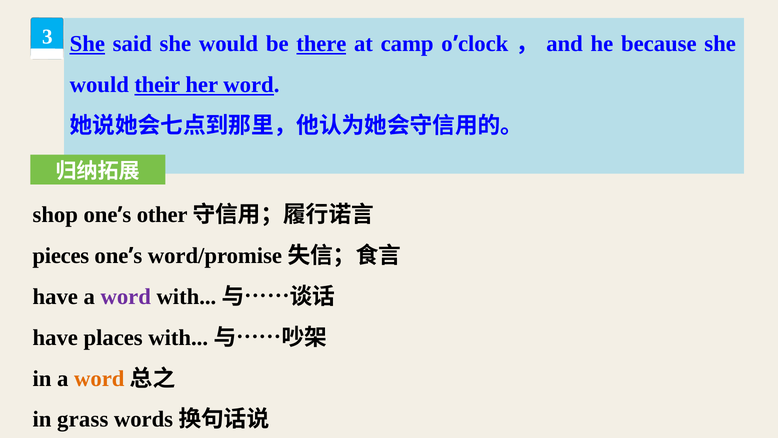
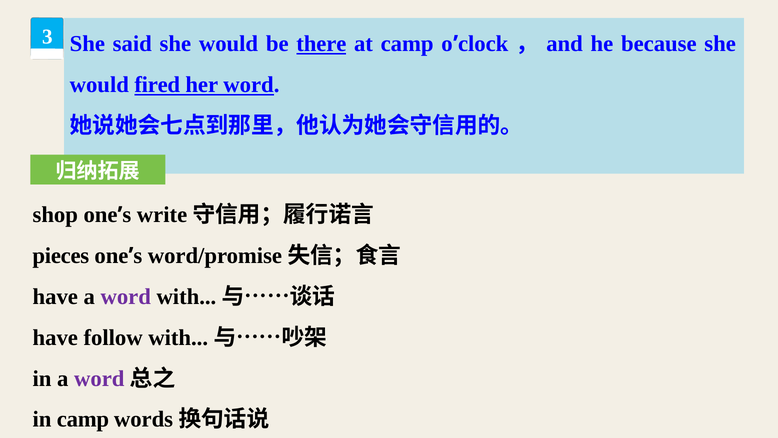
She at (87, 44) underline: present -> none
their: their -> fired
other: other -> write
places: places -> follow
word at (99, 378) colour: orange -> purple
in grass: grass -> camp
